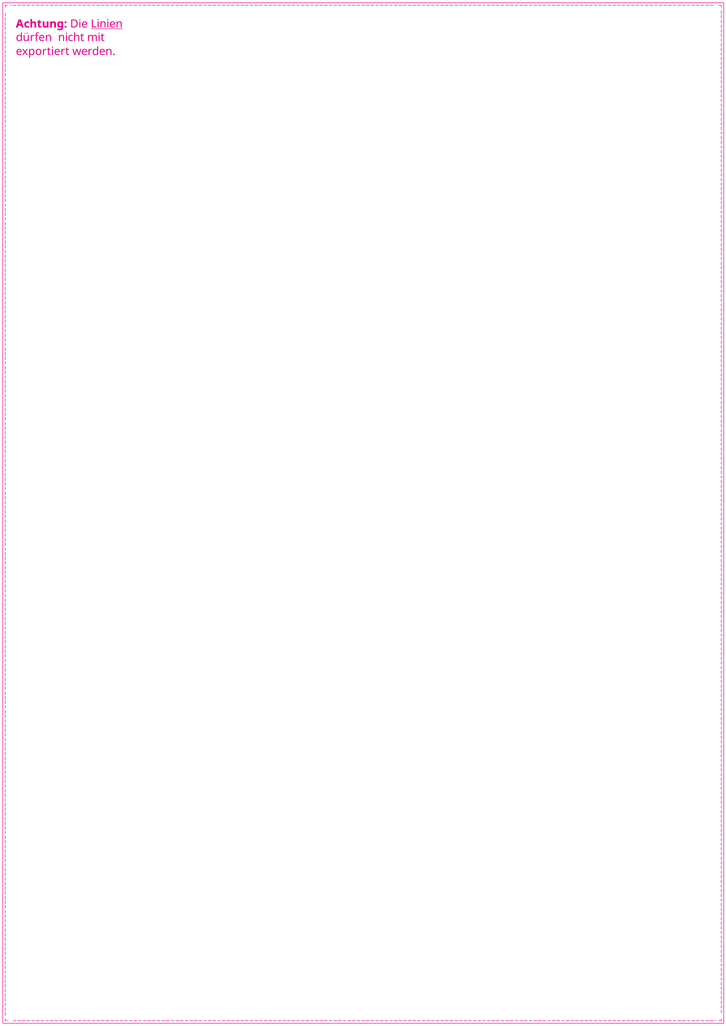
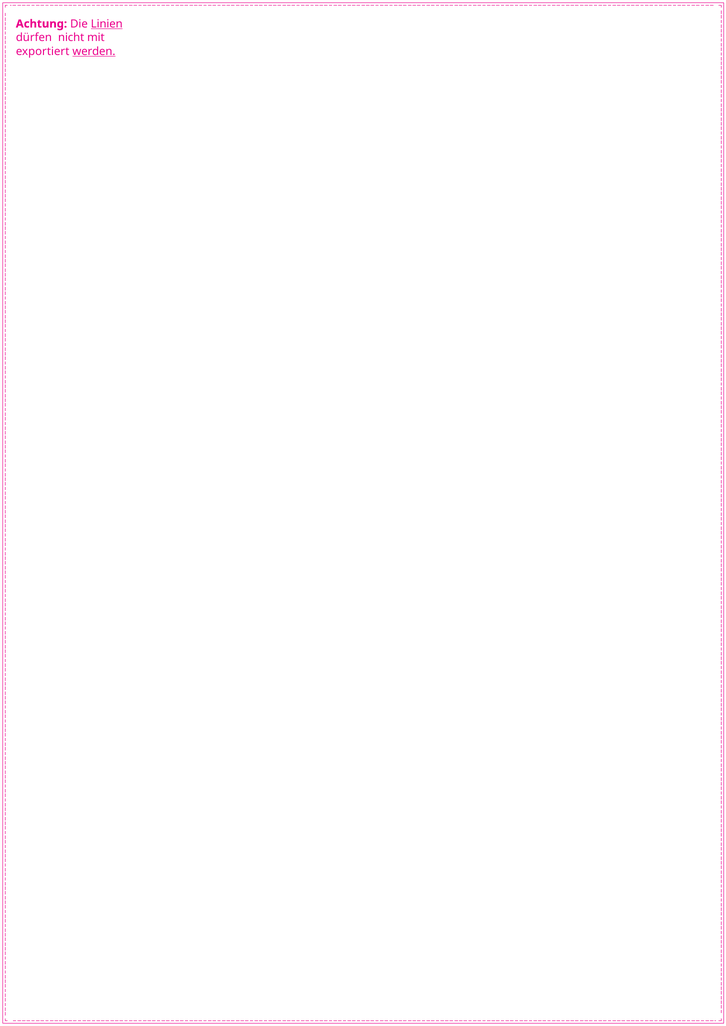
werden underline: none -> present
